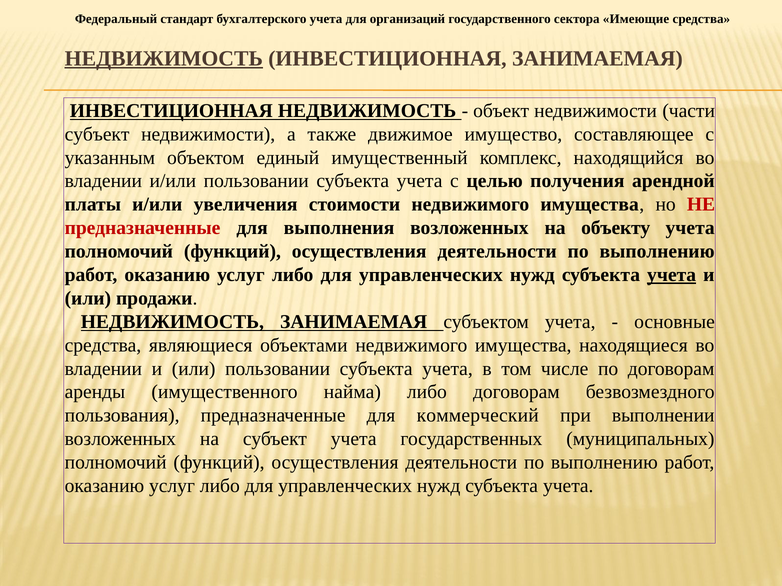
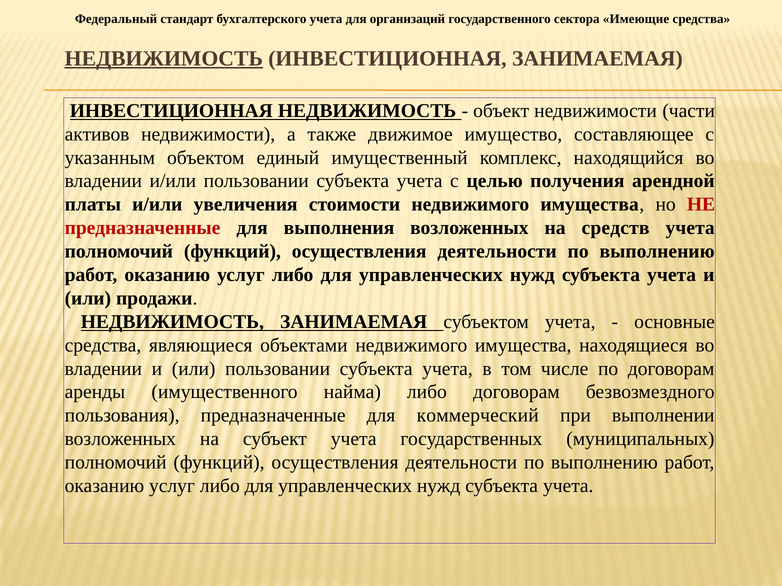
субъект at (97, 134): субъект -> активов
объекту: объекту -> средств
учета at (672, 275) underline: present -> none
